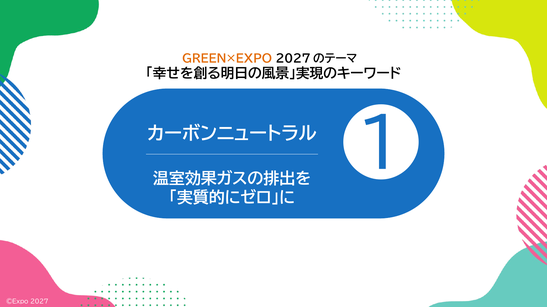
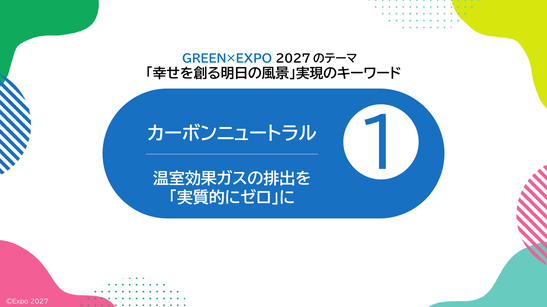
GREEN×EXPO colour: orange -> blue
